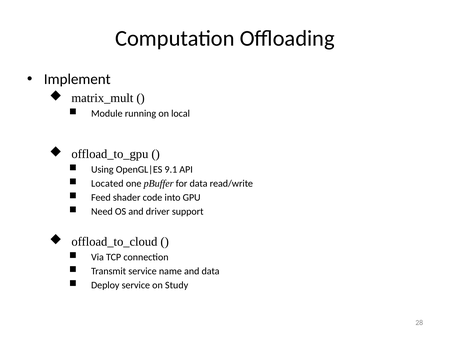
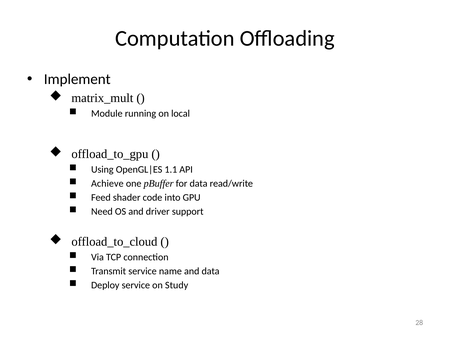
9.1: 9.1 -> 1.1
Located: Located -> Achieve
